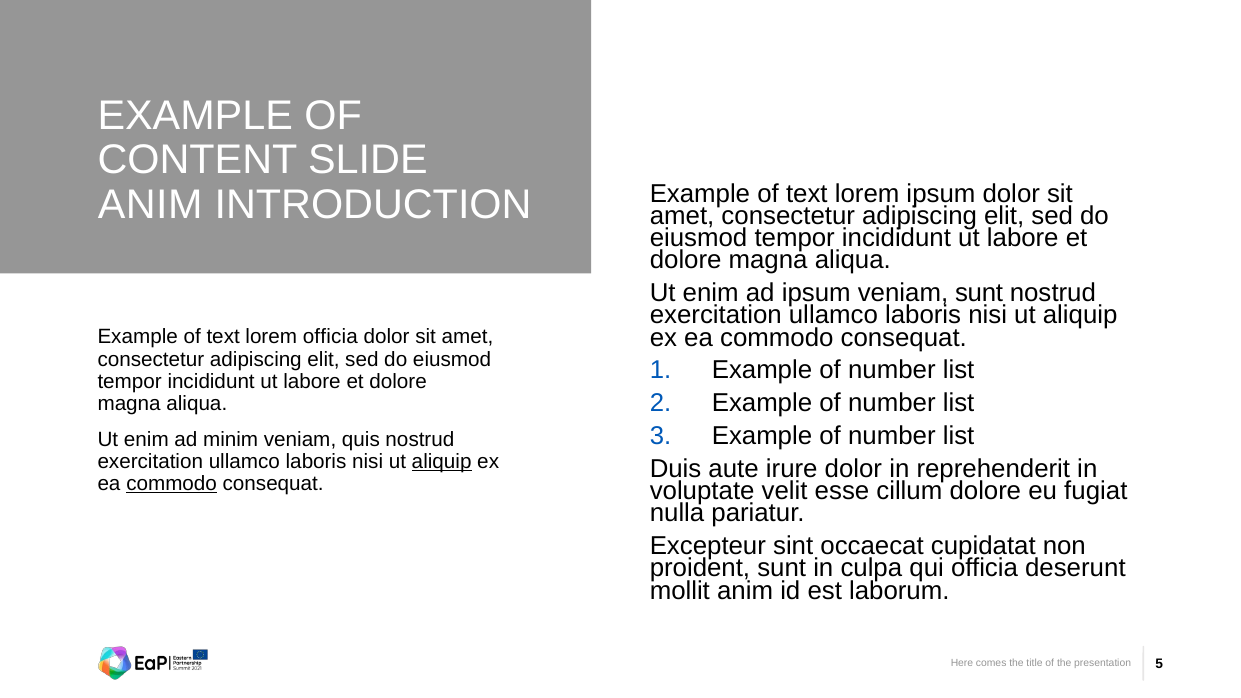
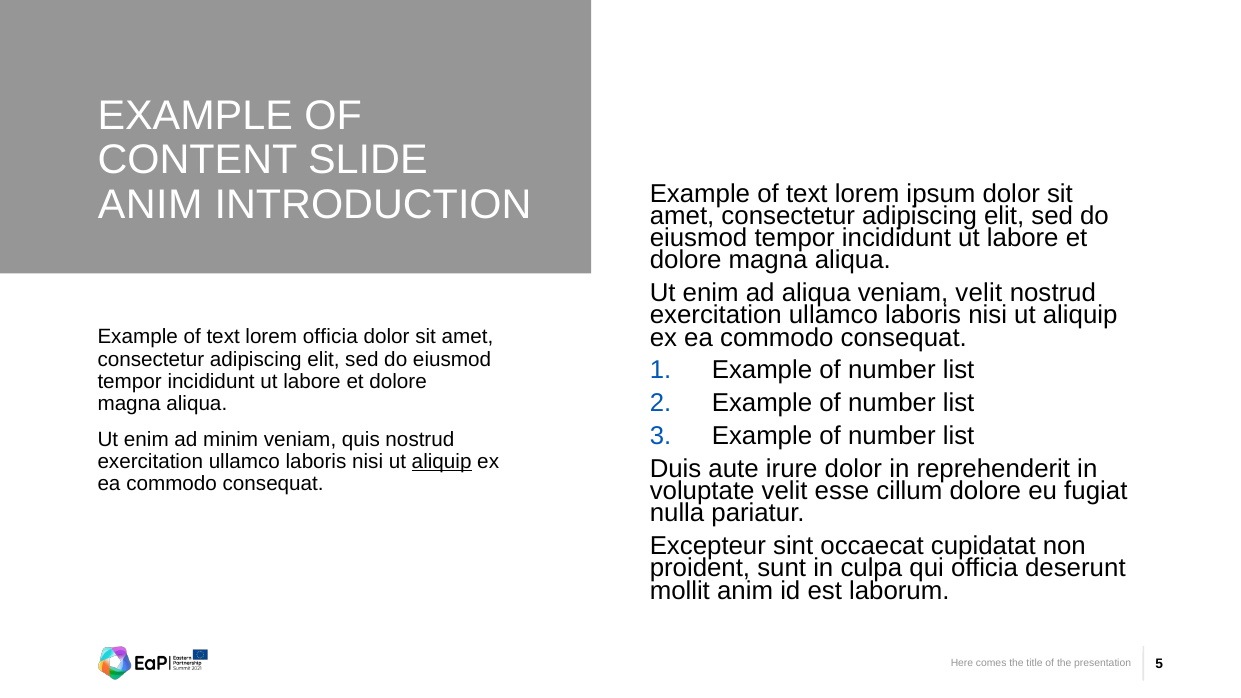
ad ipsum: ipsum -> aliqua
veniam sunt: sunt -> velit
commodo at (172, 484) underline: present -> none
